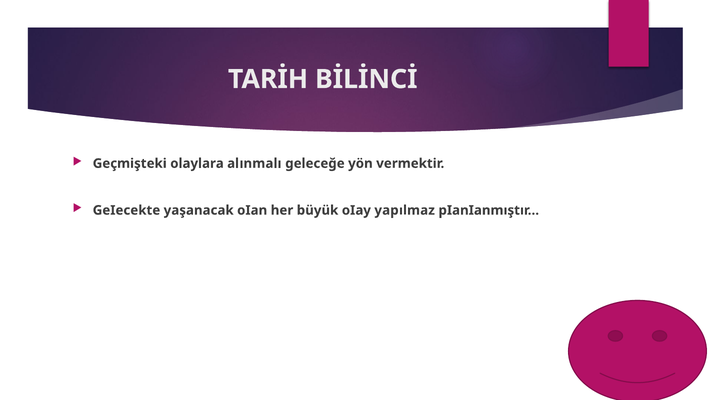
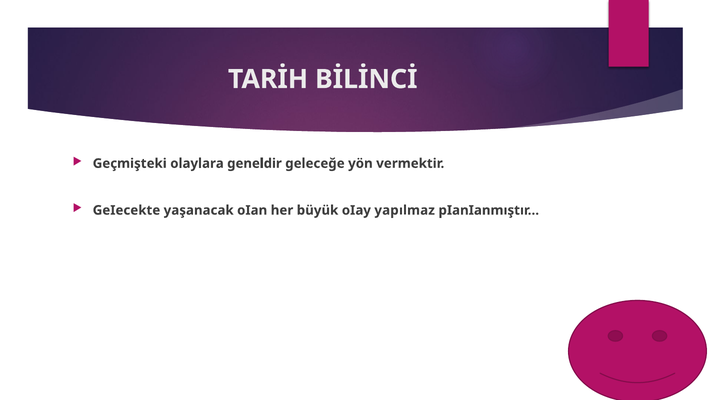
alınmalı: alınmalı -> geneldir
